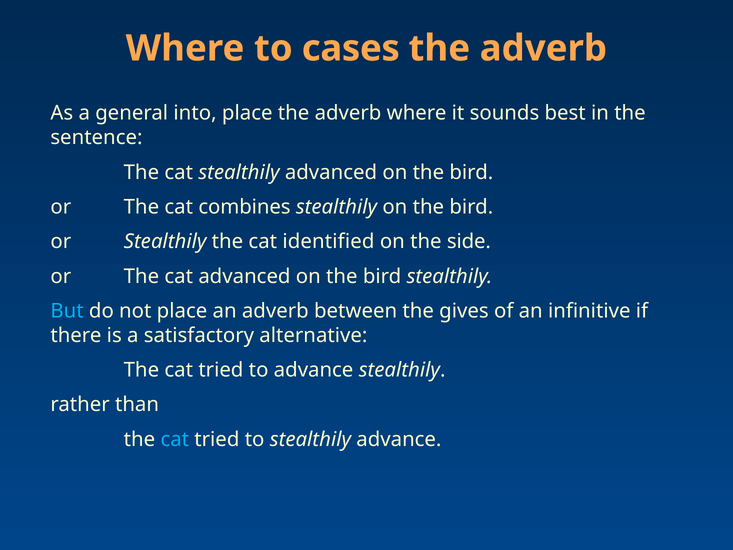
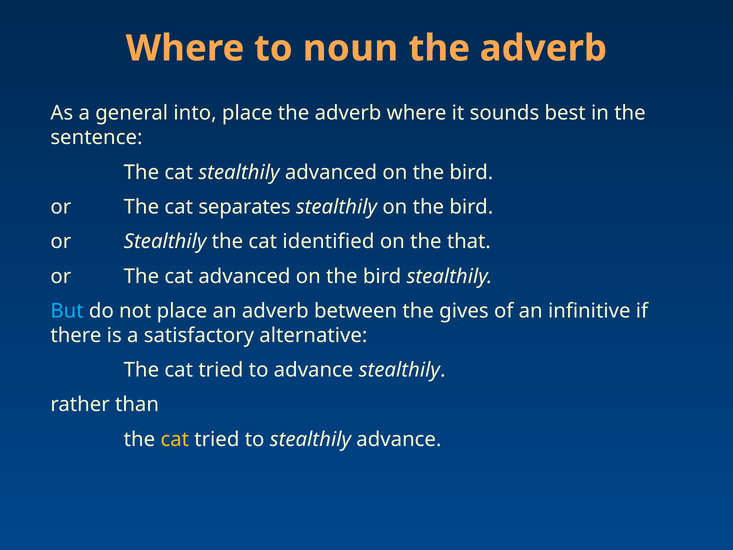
cases: cases -> noun
combines: combines -> separates
side: side -> that
cat at (175, 439) colour: light blue -> yellow
